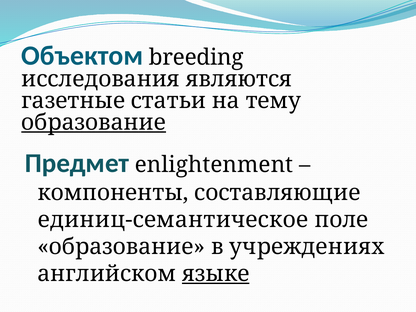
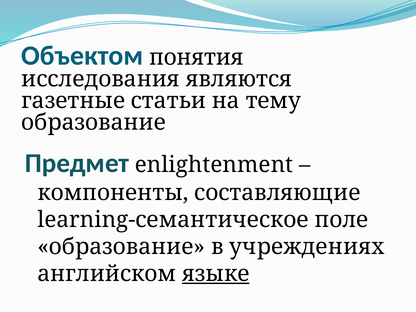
breeding: breeding -> понятия
образование at (94, 122) underline: present -> none
единиц-семантическое: единиц-семантическое -> learning-семантическое
